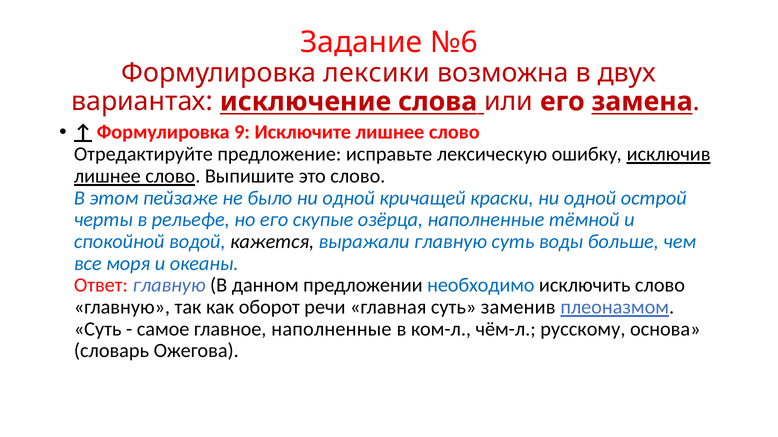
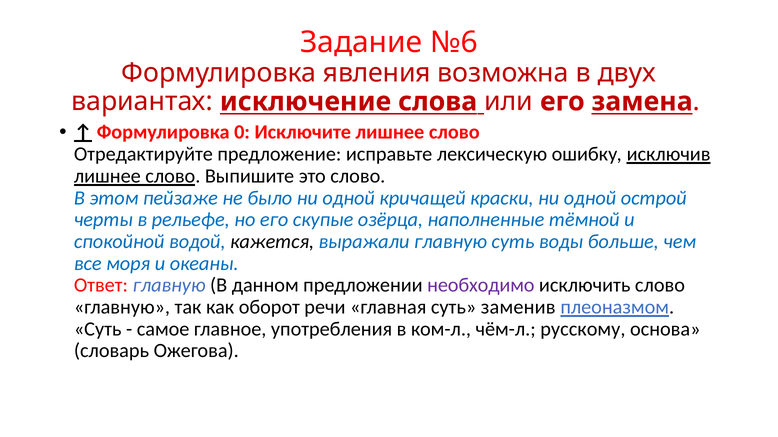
лексики: лексики -> явления
9: 9 -> 0
необходимо colour: blue -> purple
главное наполненные: наполненные -> употребления
